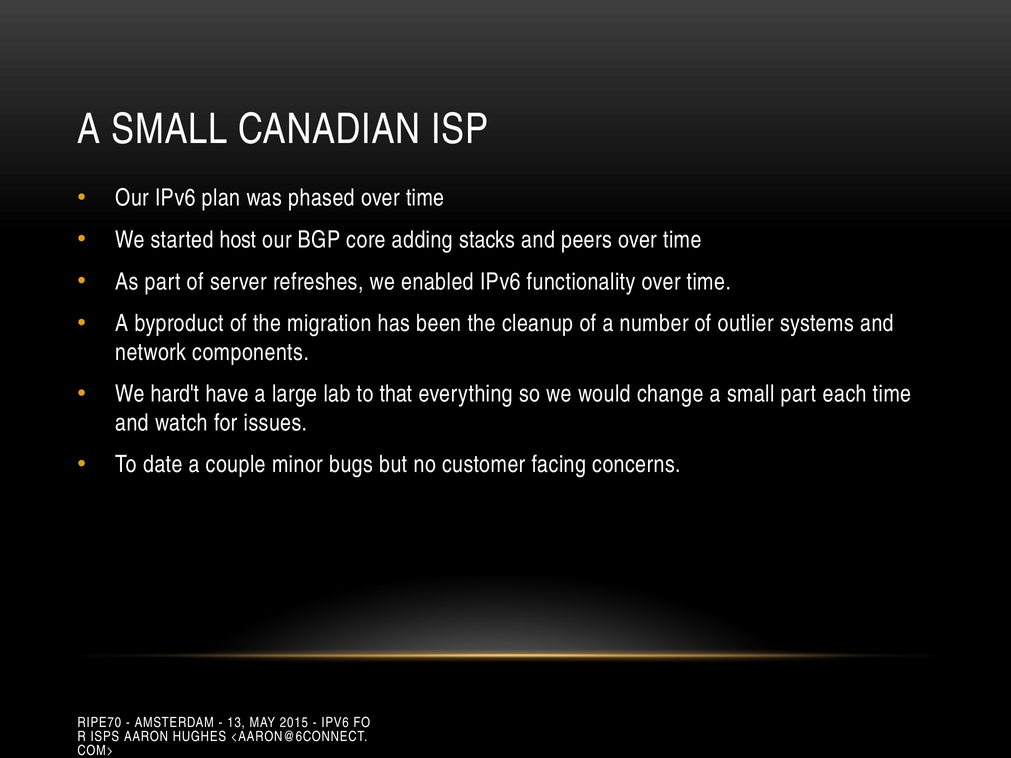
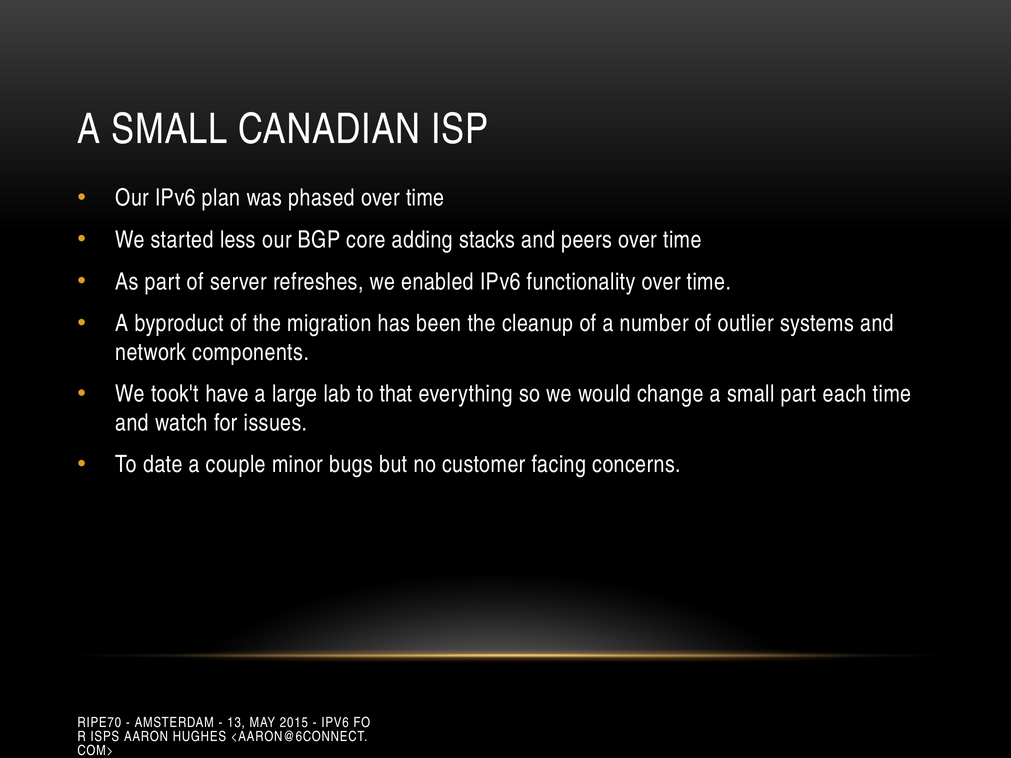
host: host -> less
hard't: hard't -> took't
